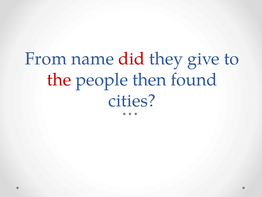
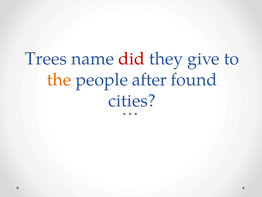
From: From -> Trees
the colour: red -> orange
then: then -> after
